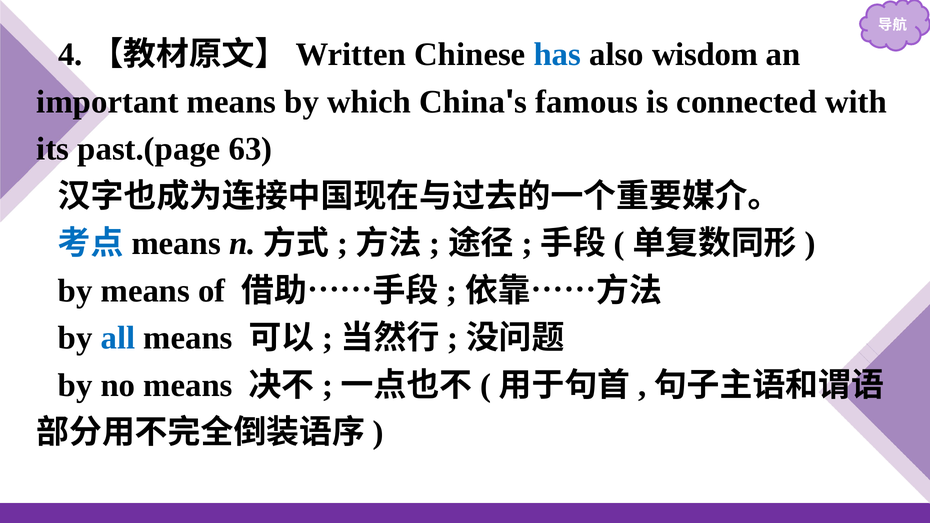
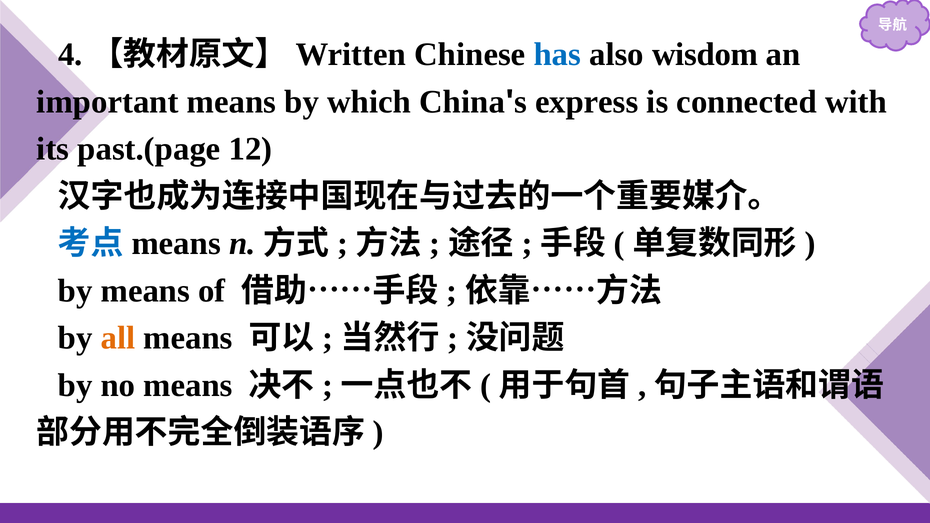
famous: famous -> express
63: 63 -> 12
all colour: blue -> orange
